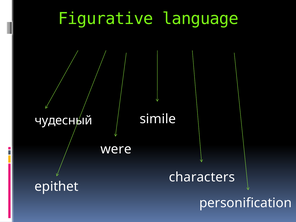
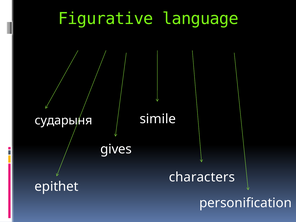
чудесный: чудесный -> сударыня
were: were -> gives
